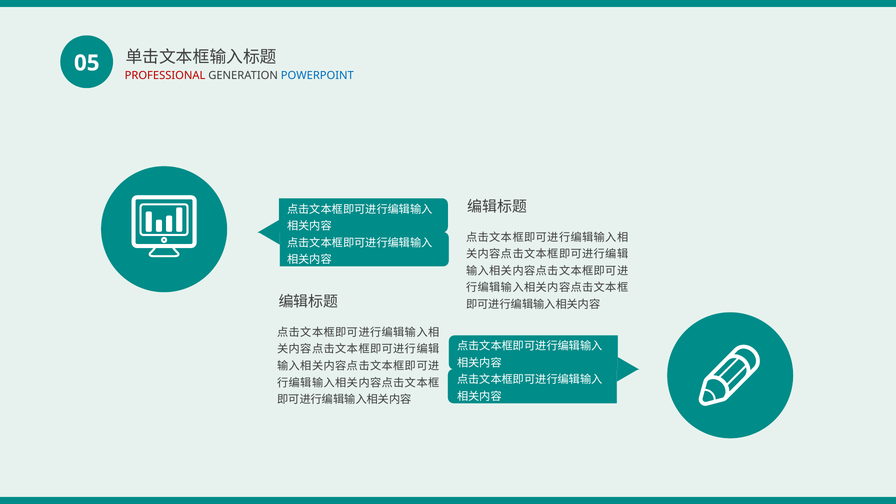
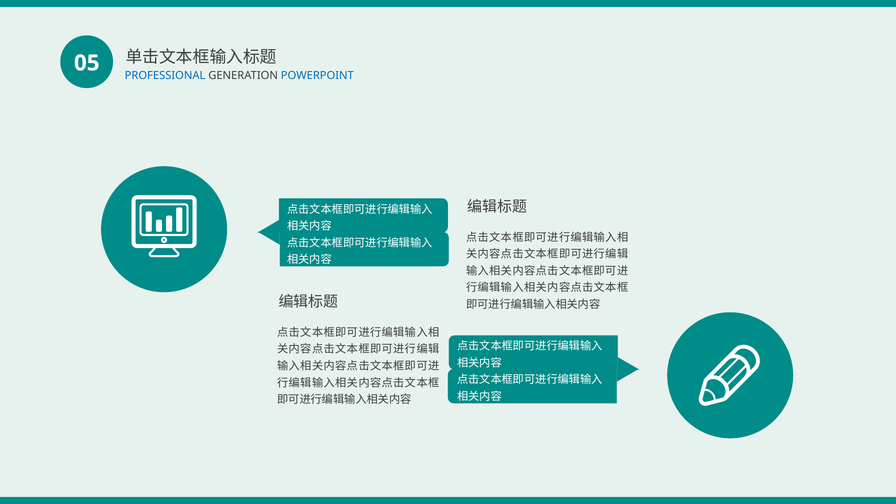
PROFESSIONAL colour: red -> blue
